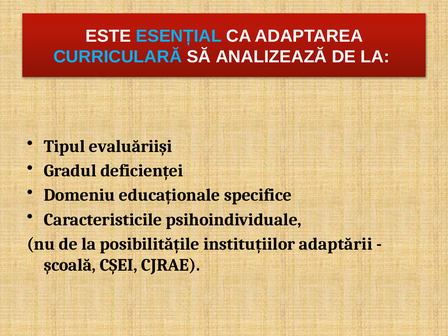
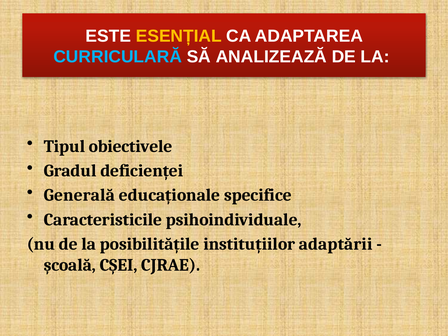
ESENȚIAL colour: light blue -> yellow
evaluăriişi: evaluăriişi -> obiectivele
Domeniu: Domeniu -> Generală
